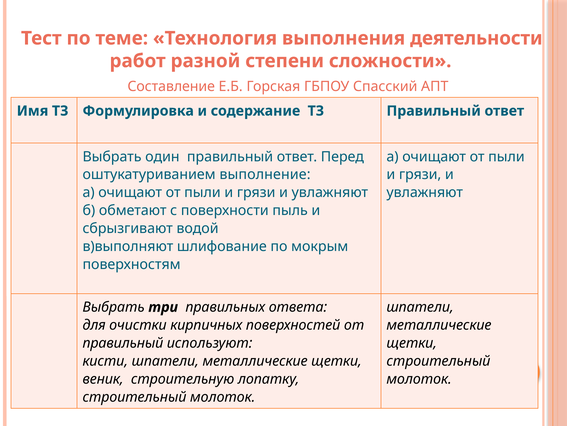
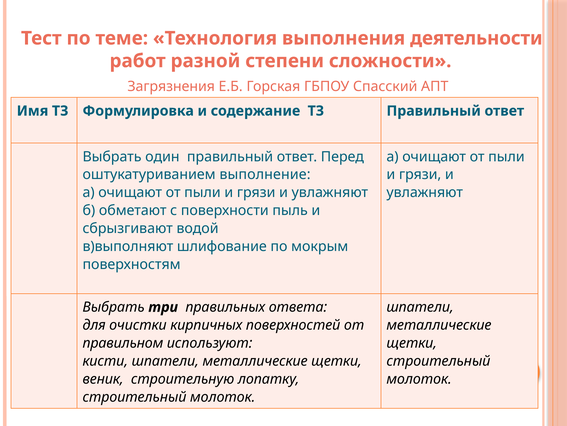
Составление: Составление -> Загрязнения
правильный at (123, 343): правильный -> правильном
